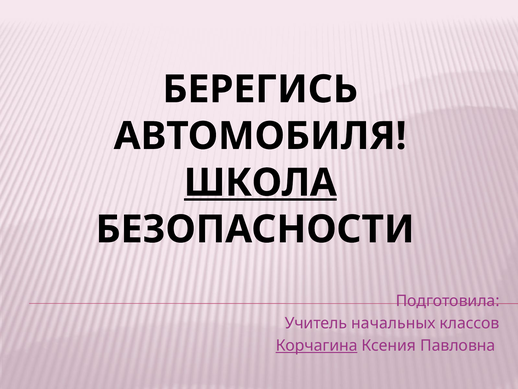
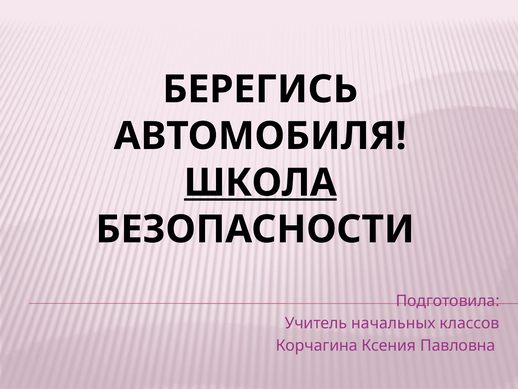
Корчагина underline: present -> none
